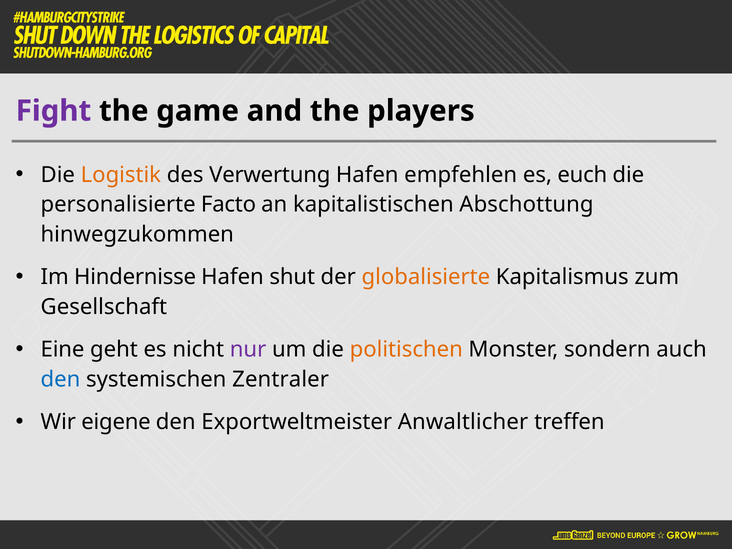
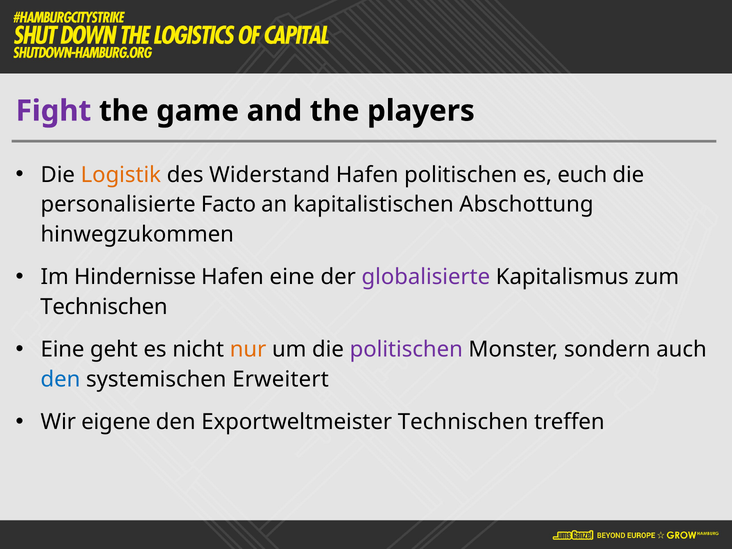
Verwertung: Verwertung -> Widerstand
Hafen empfehlen: empfehlen -> politischen
Hafen shut: shut -> eine
globalisierte colour: orange -> purple
Gesellschaft at (104, 307): Gesellschaft -> Technischen
nur colour: purple -> orange
politischen at (406, 350) colour: orange -> purple
Zentraler: Zentraler -> Erweitert
Exportweltmeister Anwaltlicher: Anwaltlicher -> Technischen
